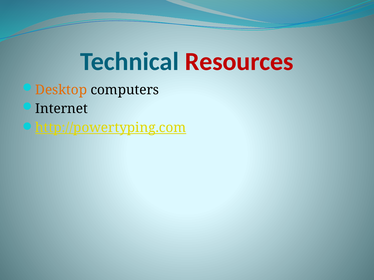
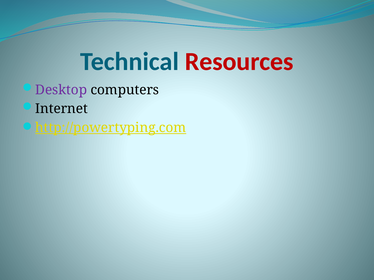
Desktop colour: orange -> purple
